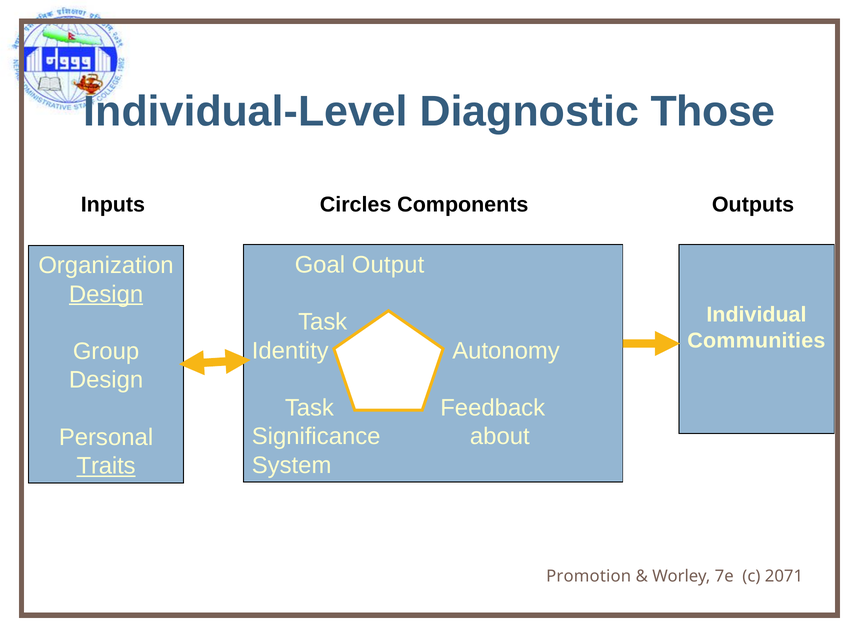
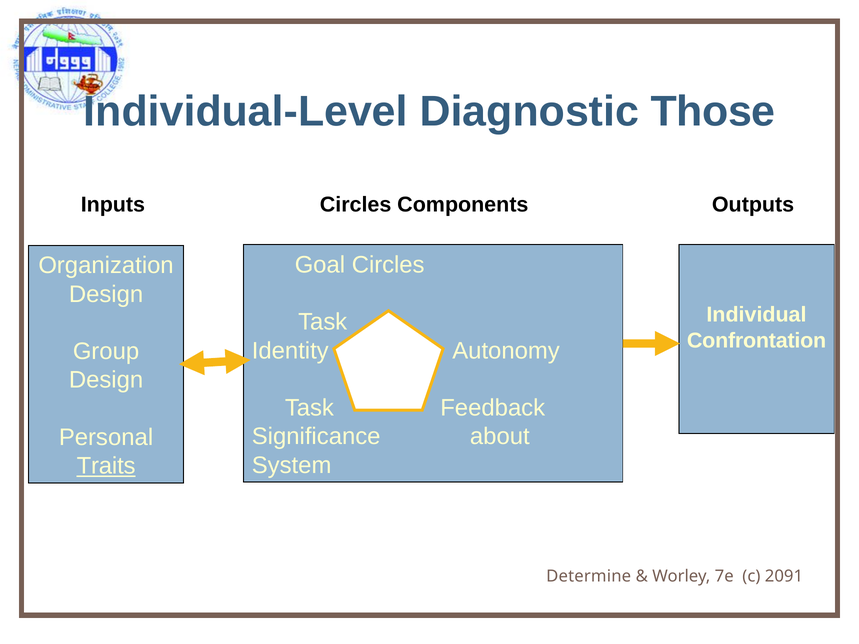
Goal Output: Output -> Circles
Design at (106, 294) underline: present -> none
Communities: Communities -> Confrontation
Promotion: Promotion -> Determine
2071: 2071 -> 2091
